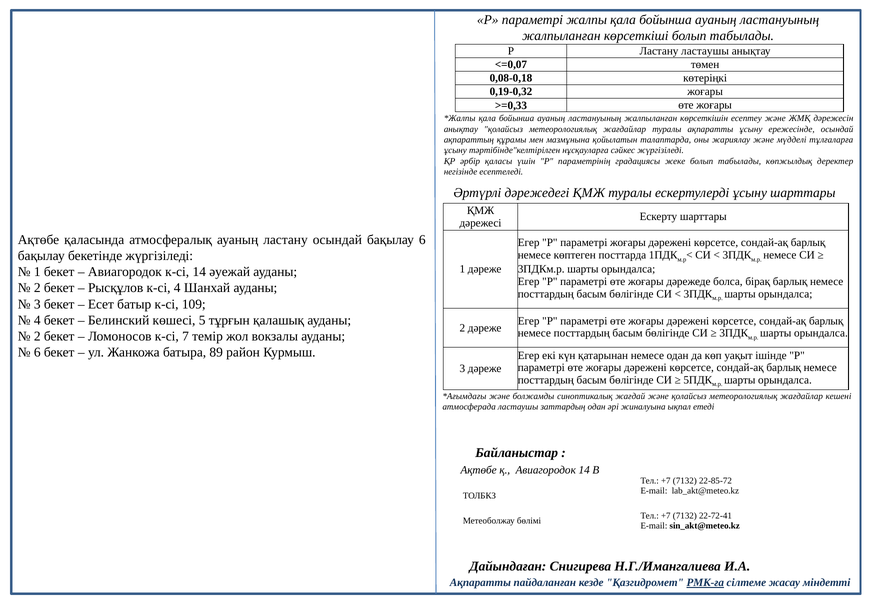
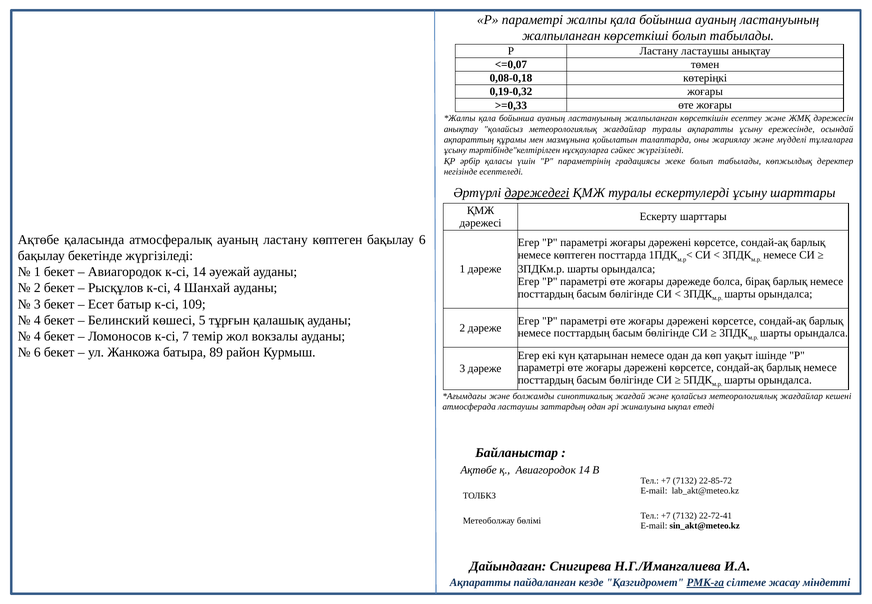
дәрежедегі underline: none -> present
ластану осындай: осындай -> көптеген
2 at (37, 336): 2 -> 4
